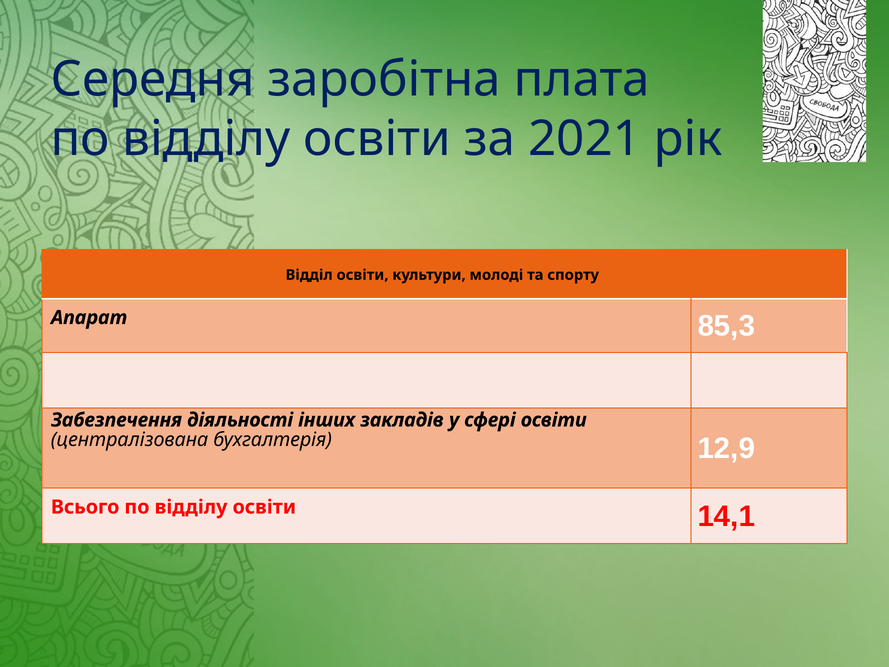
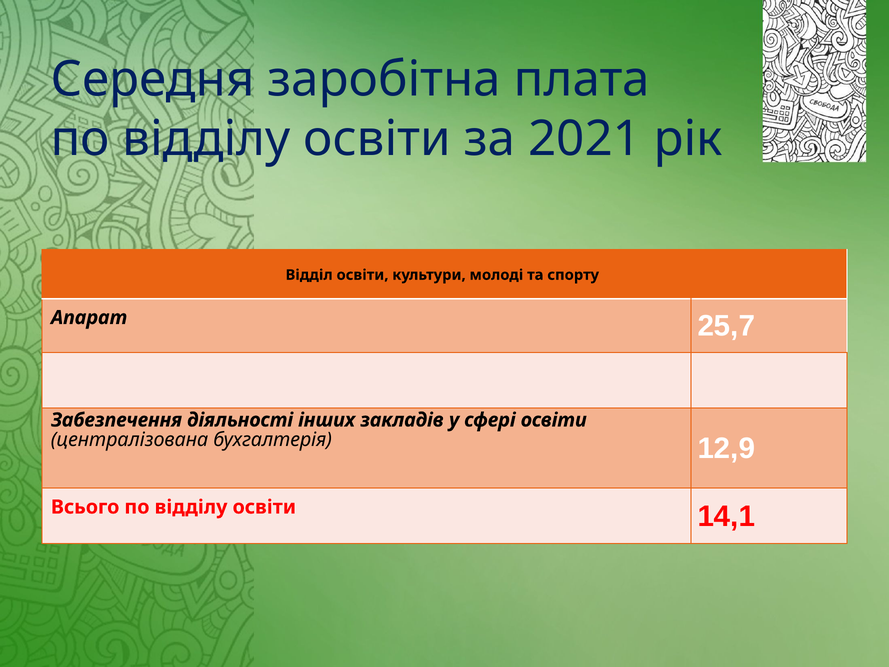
85,3: 85,3 -> 25,7
